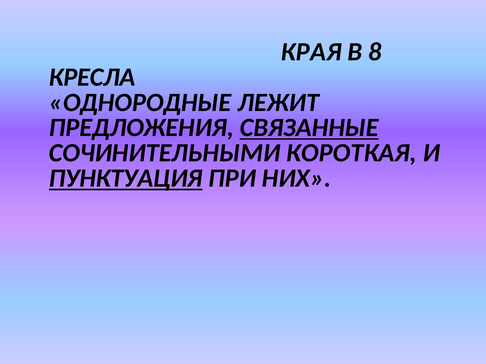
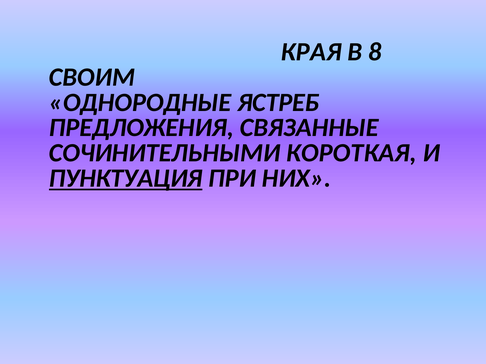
КРЕСЛА: КРЕСЛА -> СВОИМ
ЛЕЖИТ: ЛЕЖИТ -> ЯСТРЕБ
СВЯЗАННЫЕ underline: present -> none
